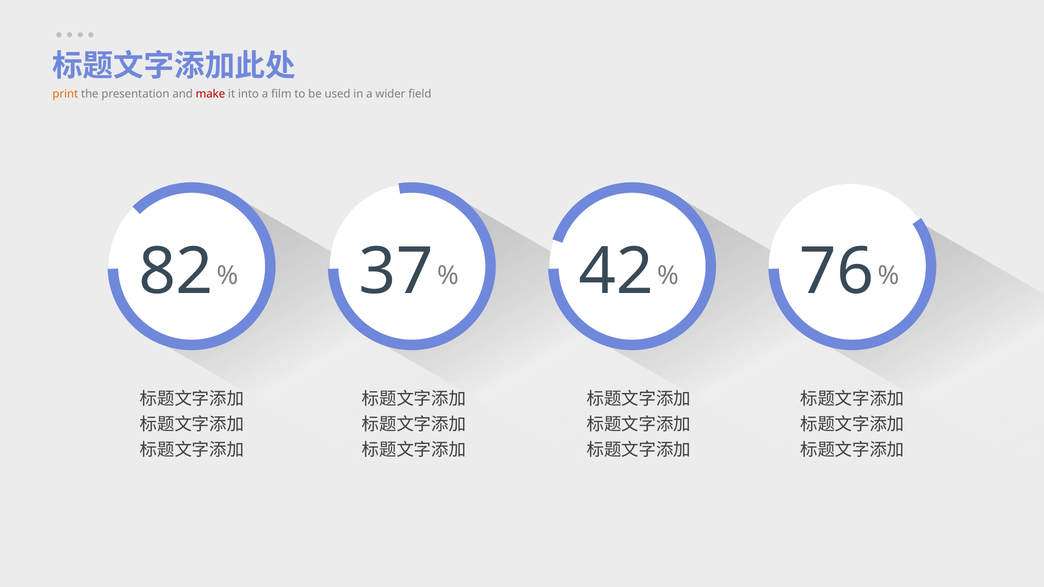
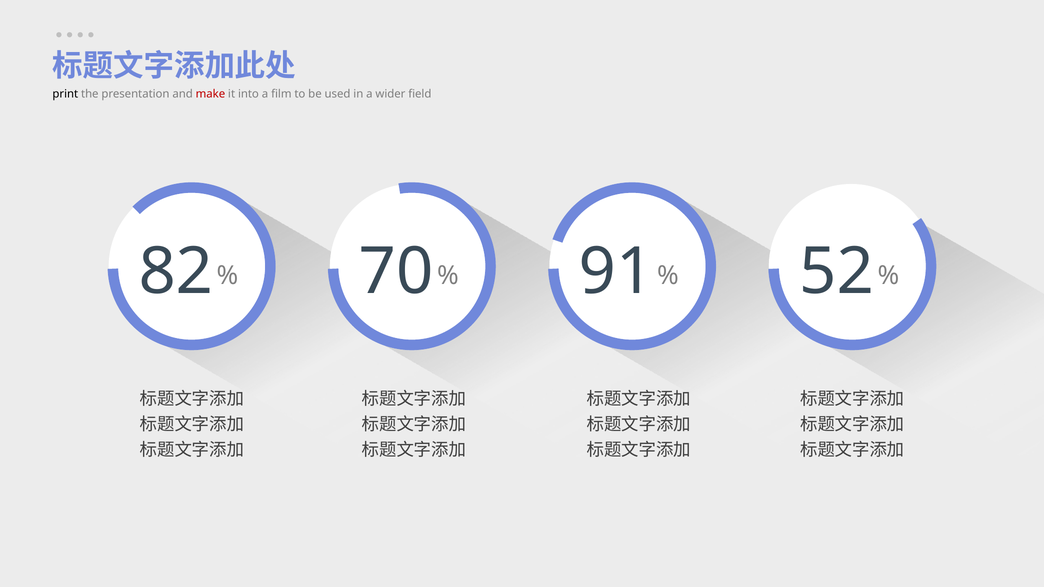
print colour: orange -> black
37: 37 -> 70
42: 42 -> 91
76: 76 -> 52
